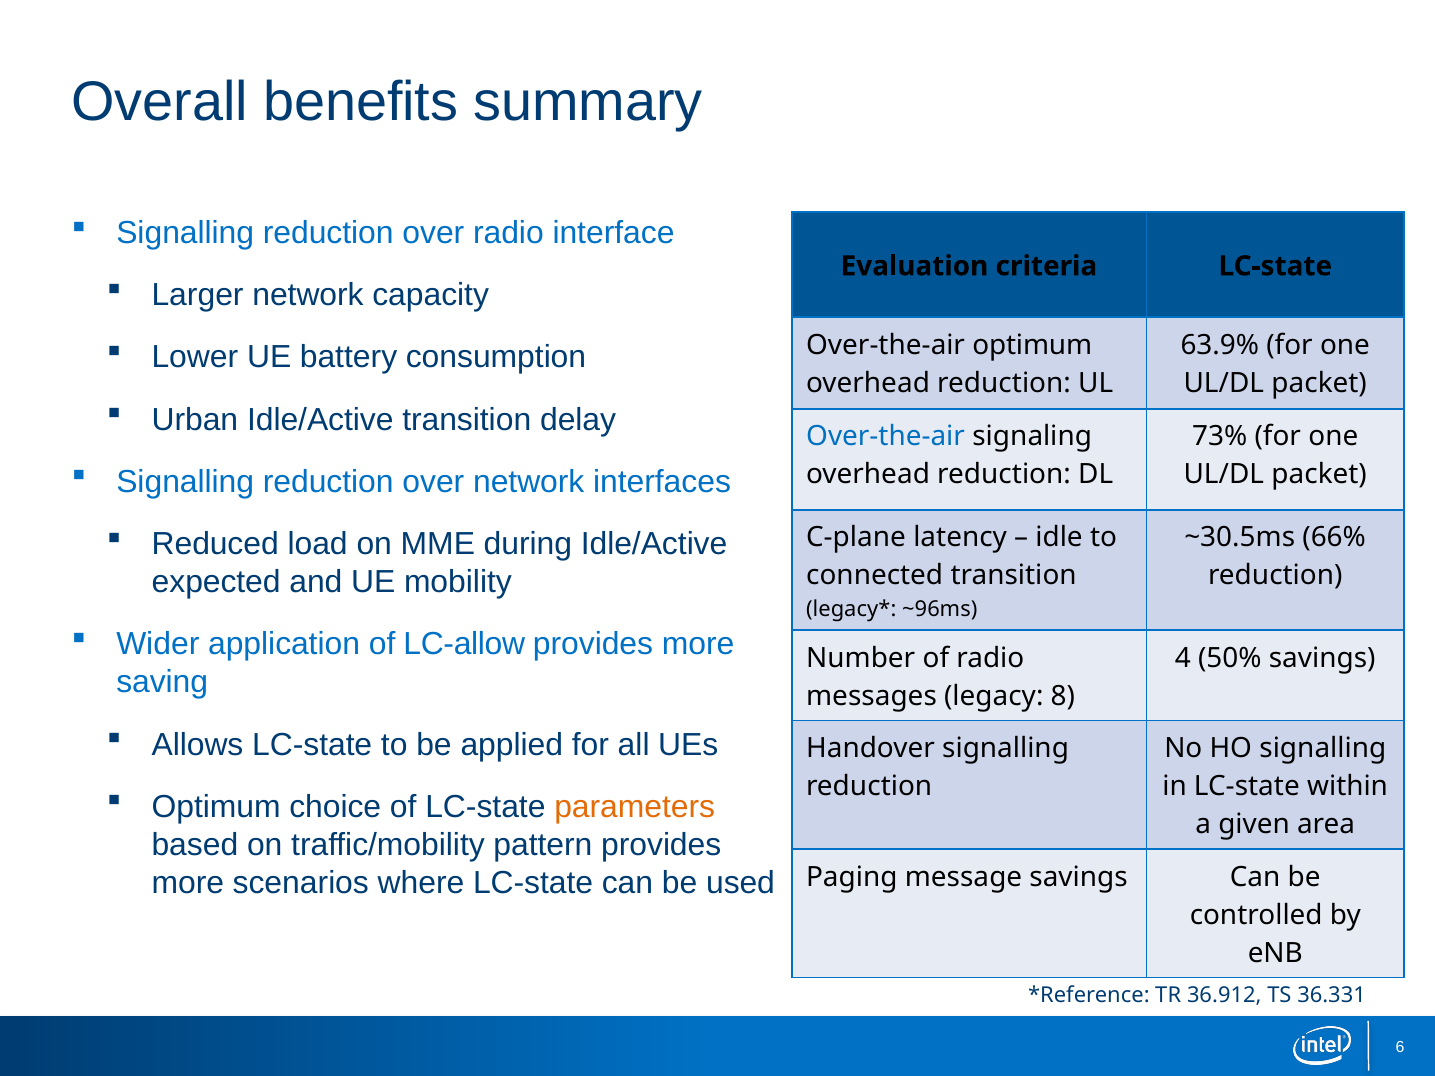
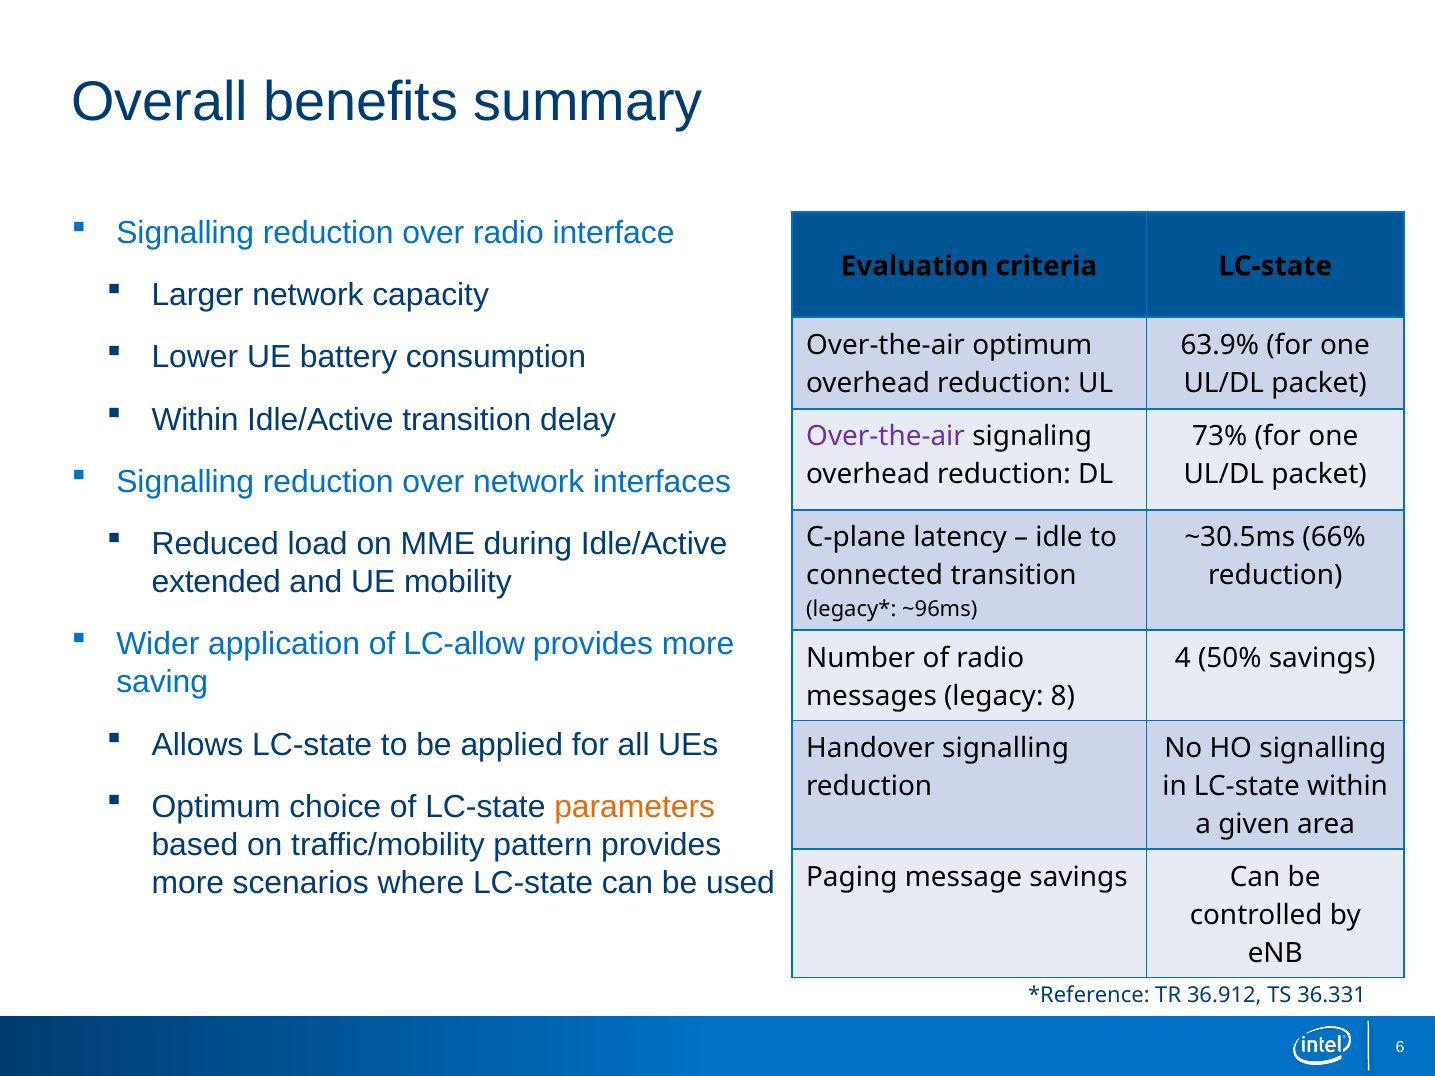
Urban at (195, 420): Urban -> Within
Over-the-air at (886, 437) colour: blue -> purple
expected: expected -> extended
